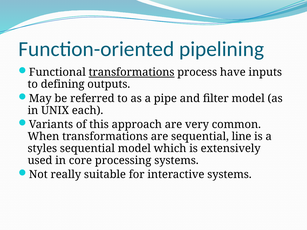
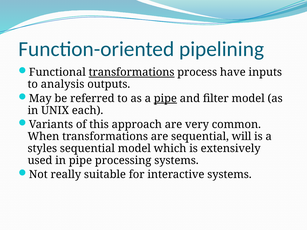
defining: defining -> analysis
pipe at (165, 99) underline: none -> present
line: line -> will
in core: core -> pipe
